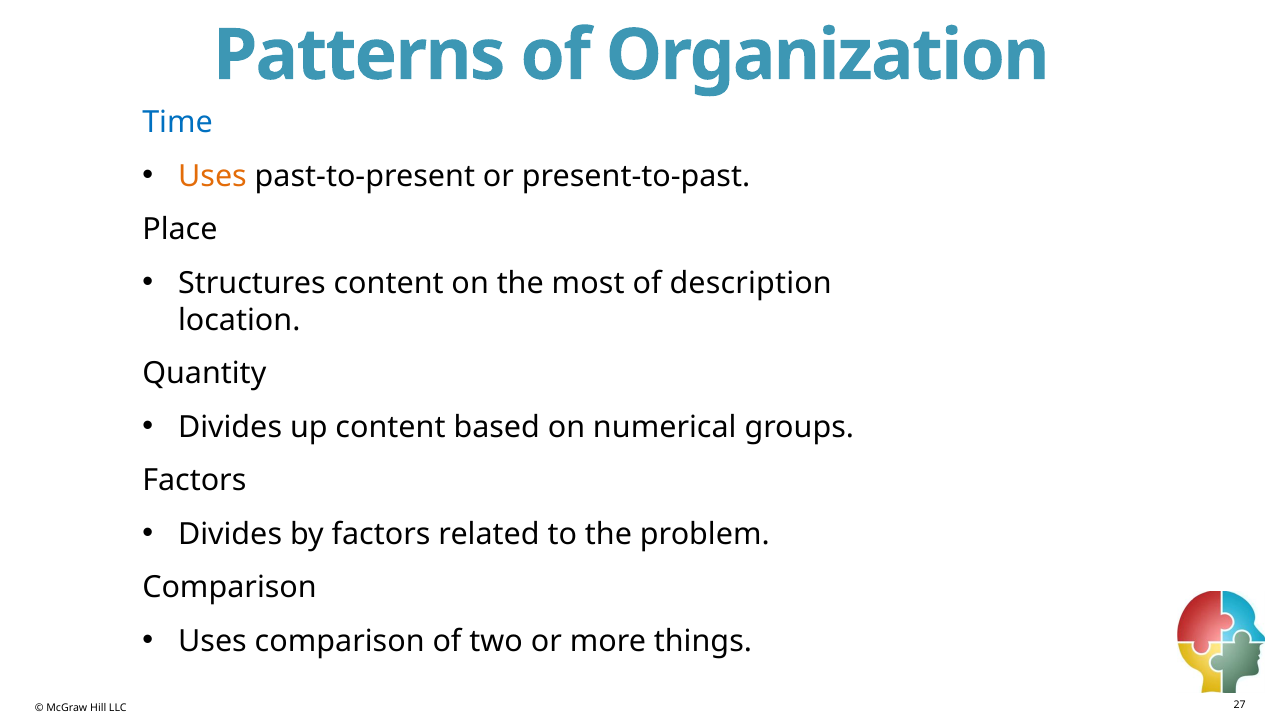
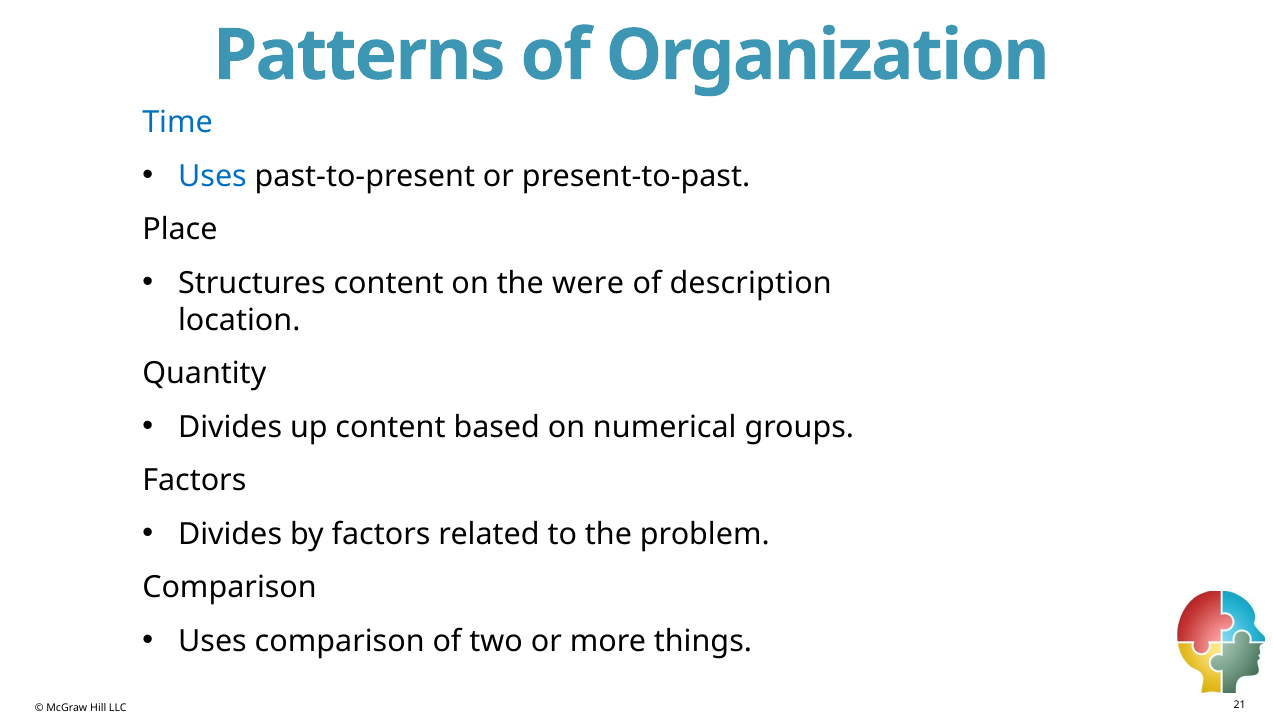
Uses at (212, 176) colour: orange -> blue
most: most -> were
27: 27 -> 21
